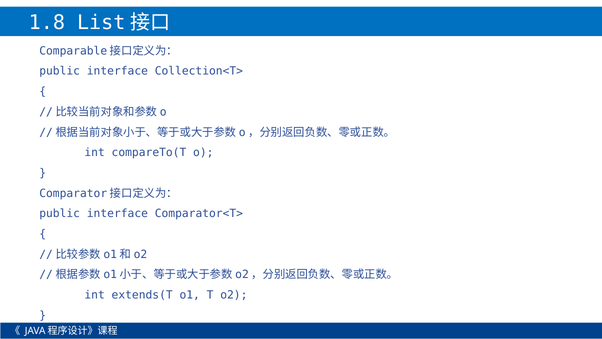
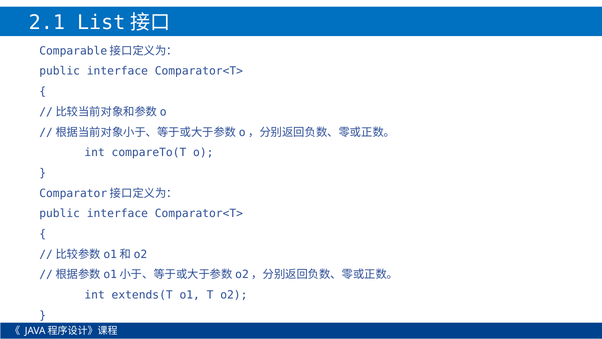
1.8: 1.8 -> 2.1
Collection<T> at (199, 71): Collection<T> -> Comparator<T>
